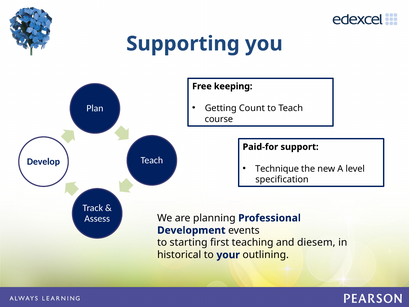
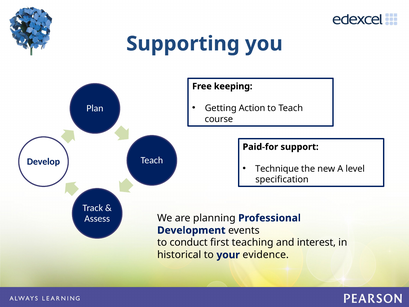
Count: Count -> Action
starting: starting -> conduct
diesem: diesem -> interest
outlining: outlining -> evidence
